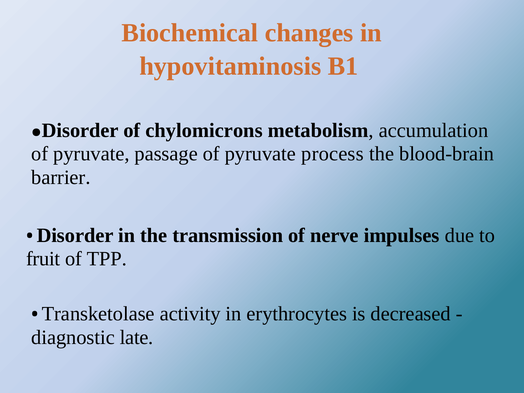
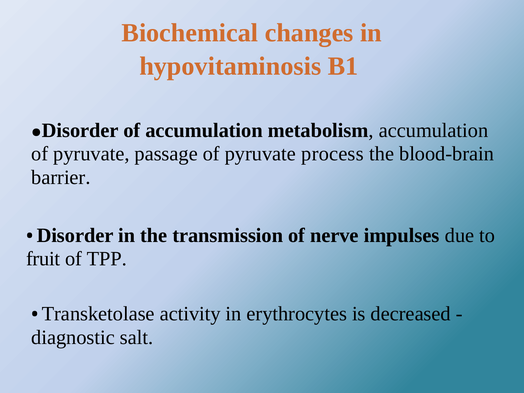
of chylomicrons: chylomicrons -> accumulation
late: late -> salt
